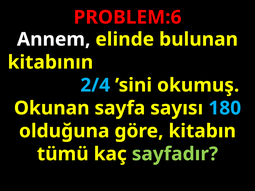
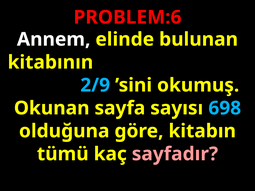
2/4: 2/4 -> 2/9
180: 180 -> 698
sayfadır colour: light green -> pink
